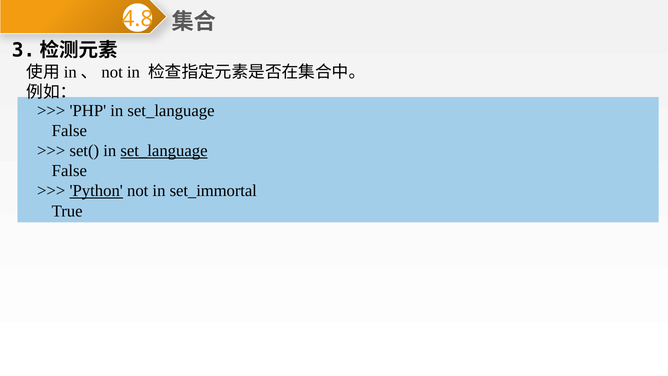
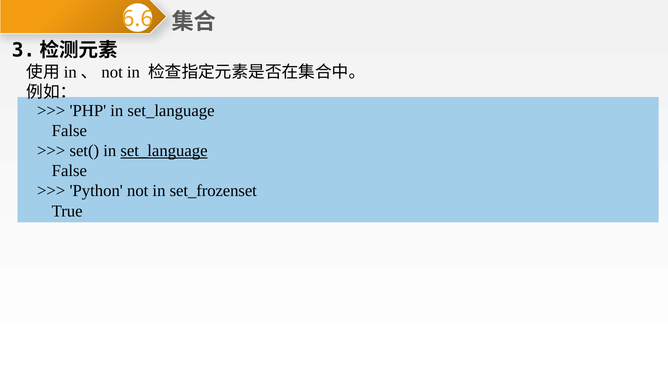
4.8: 4.8 -> 6.6
Python underline: present -> none
set_immortal: set_immortal -> set_frozenset
